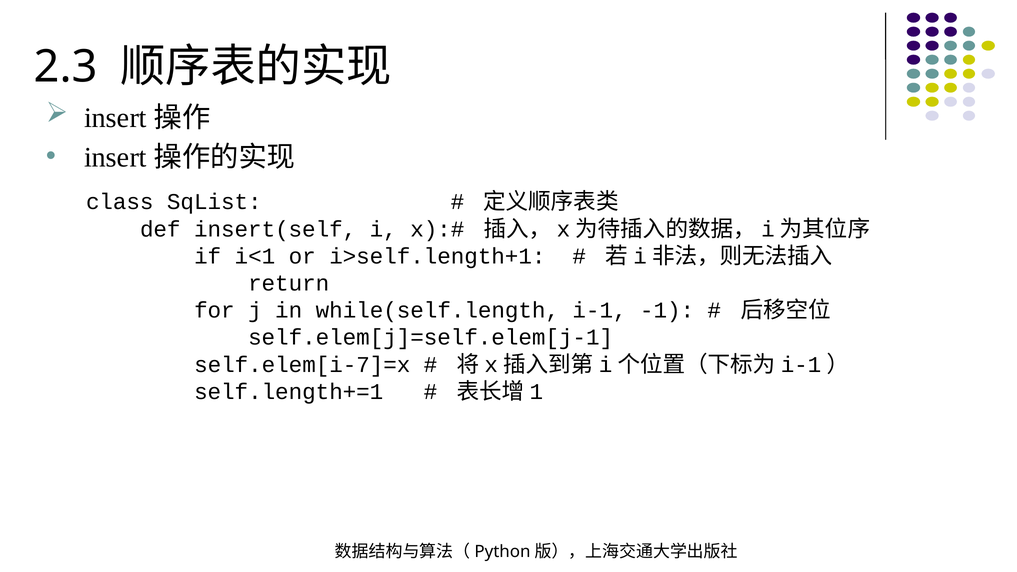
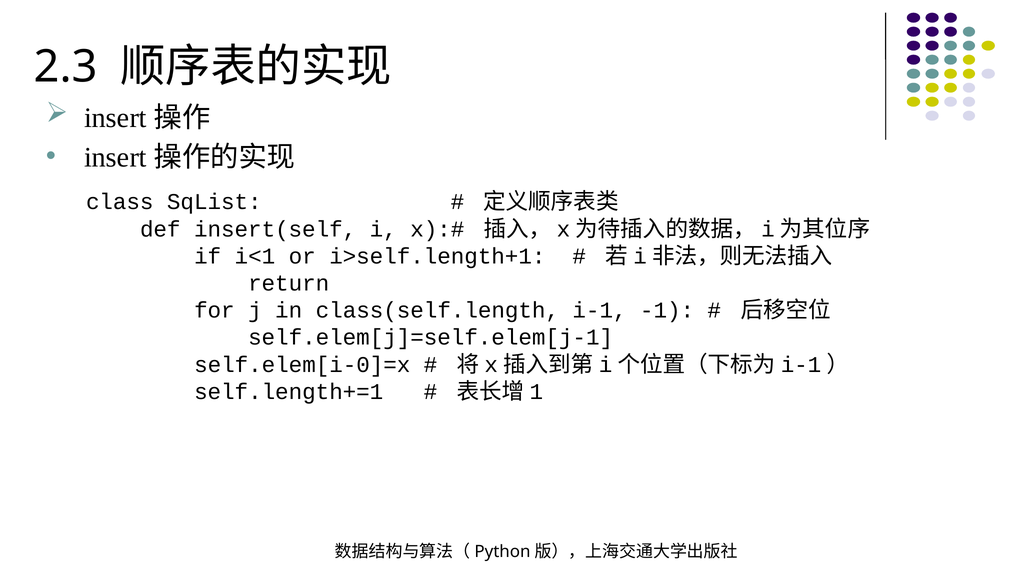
while(self.length: while(self.length -> class(self.length
self.elem[i-7]=x: self.elem[i-7]=x -> self.elem[i-0]=x
